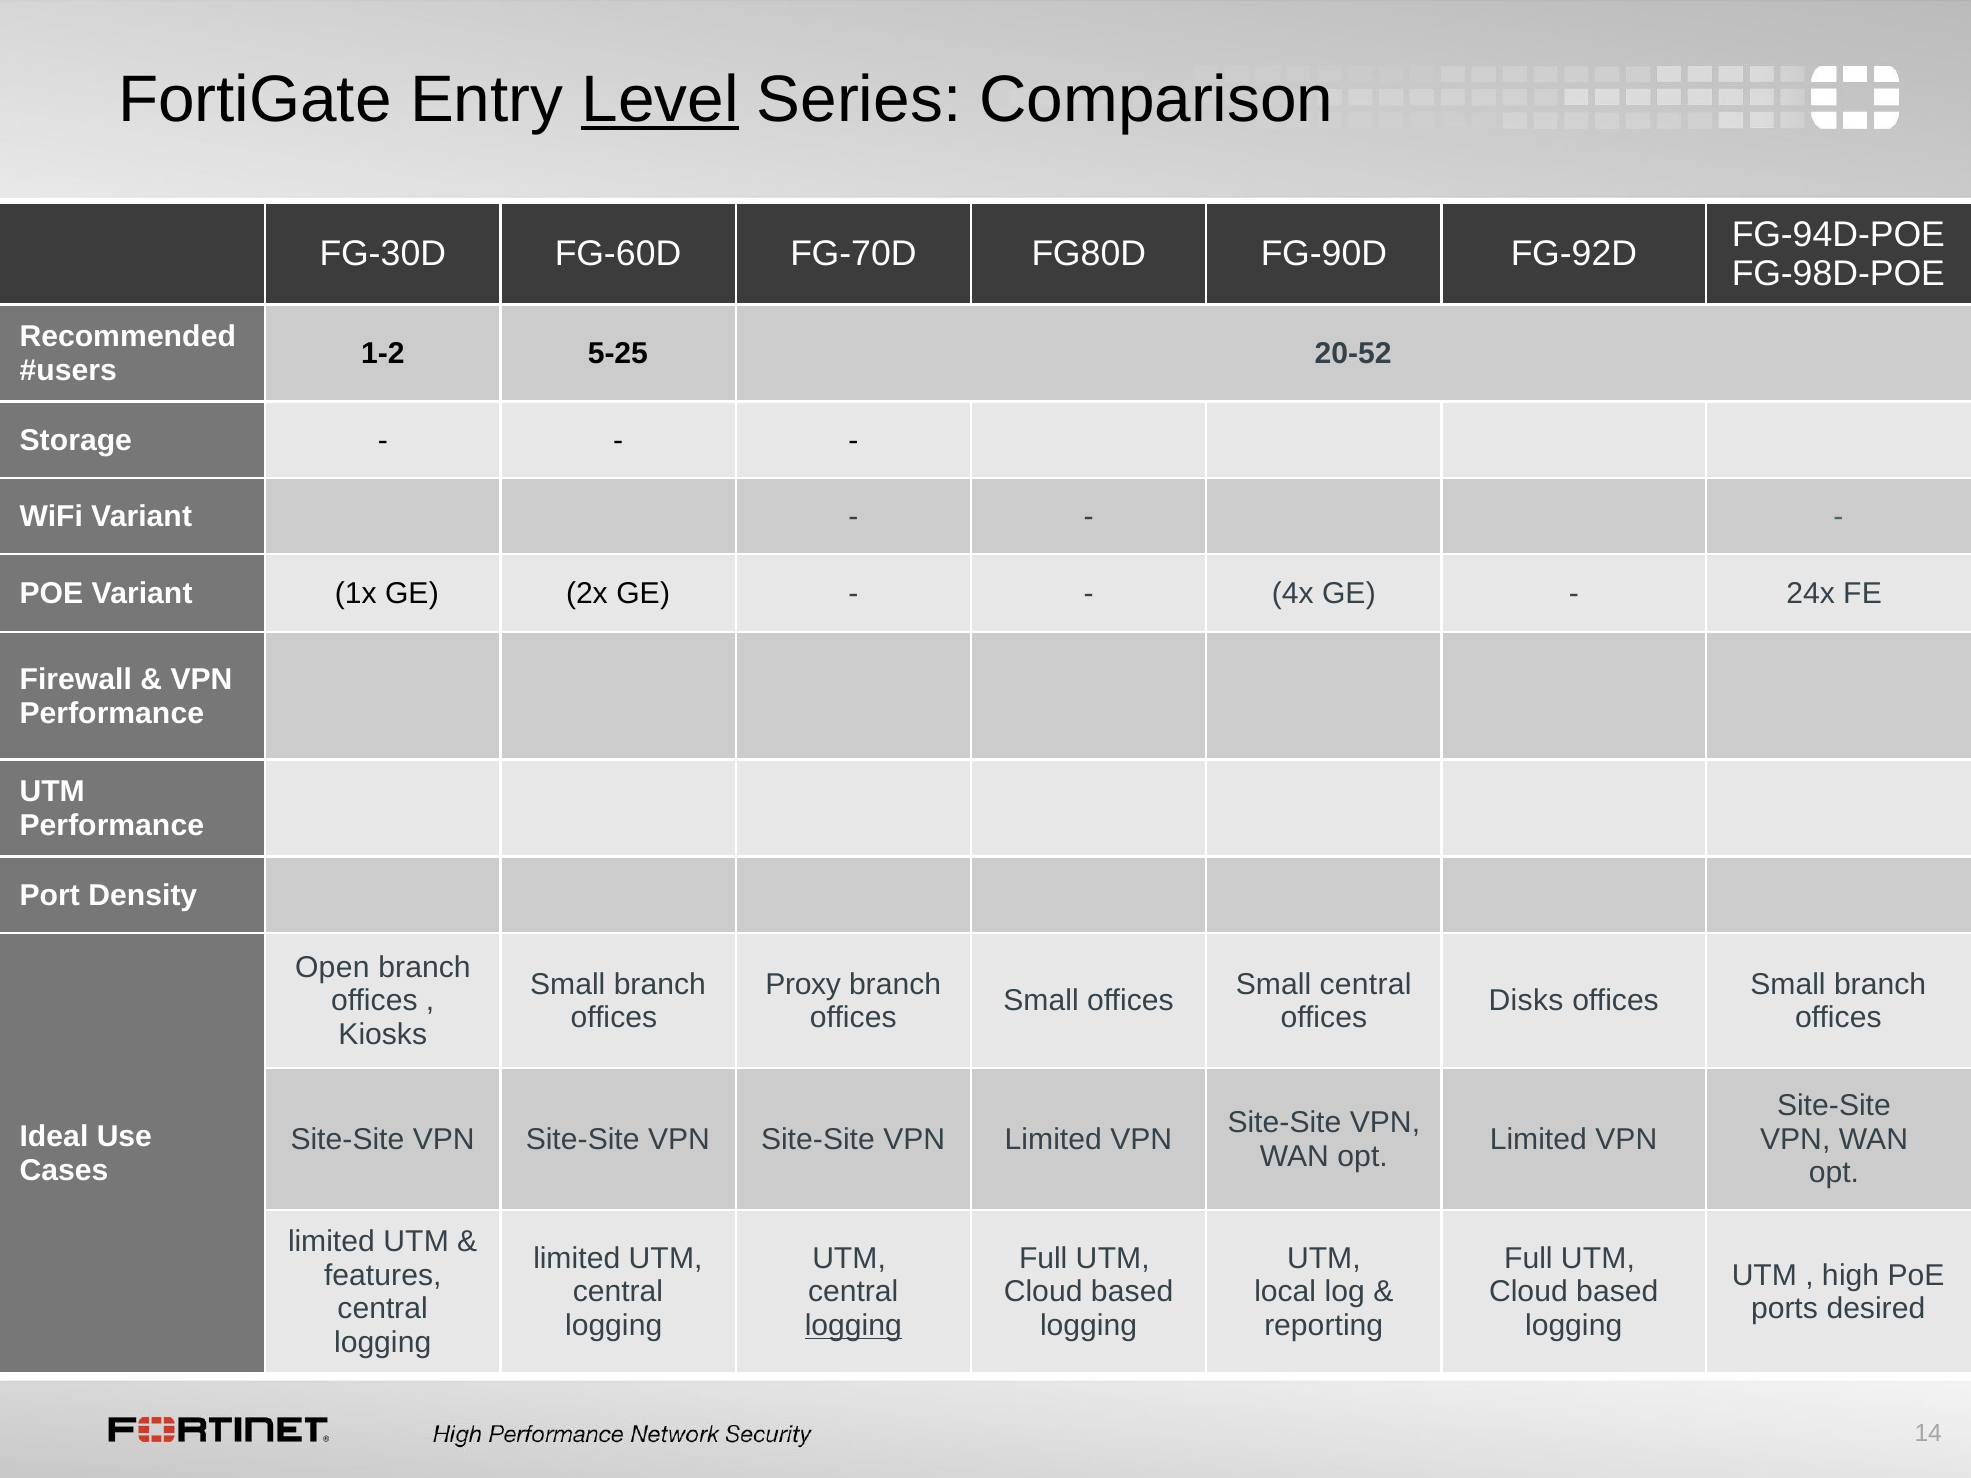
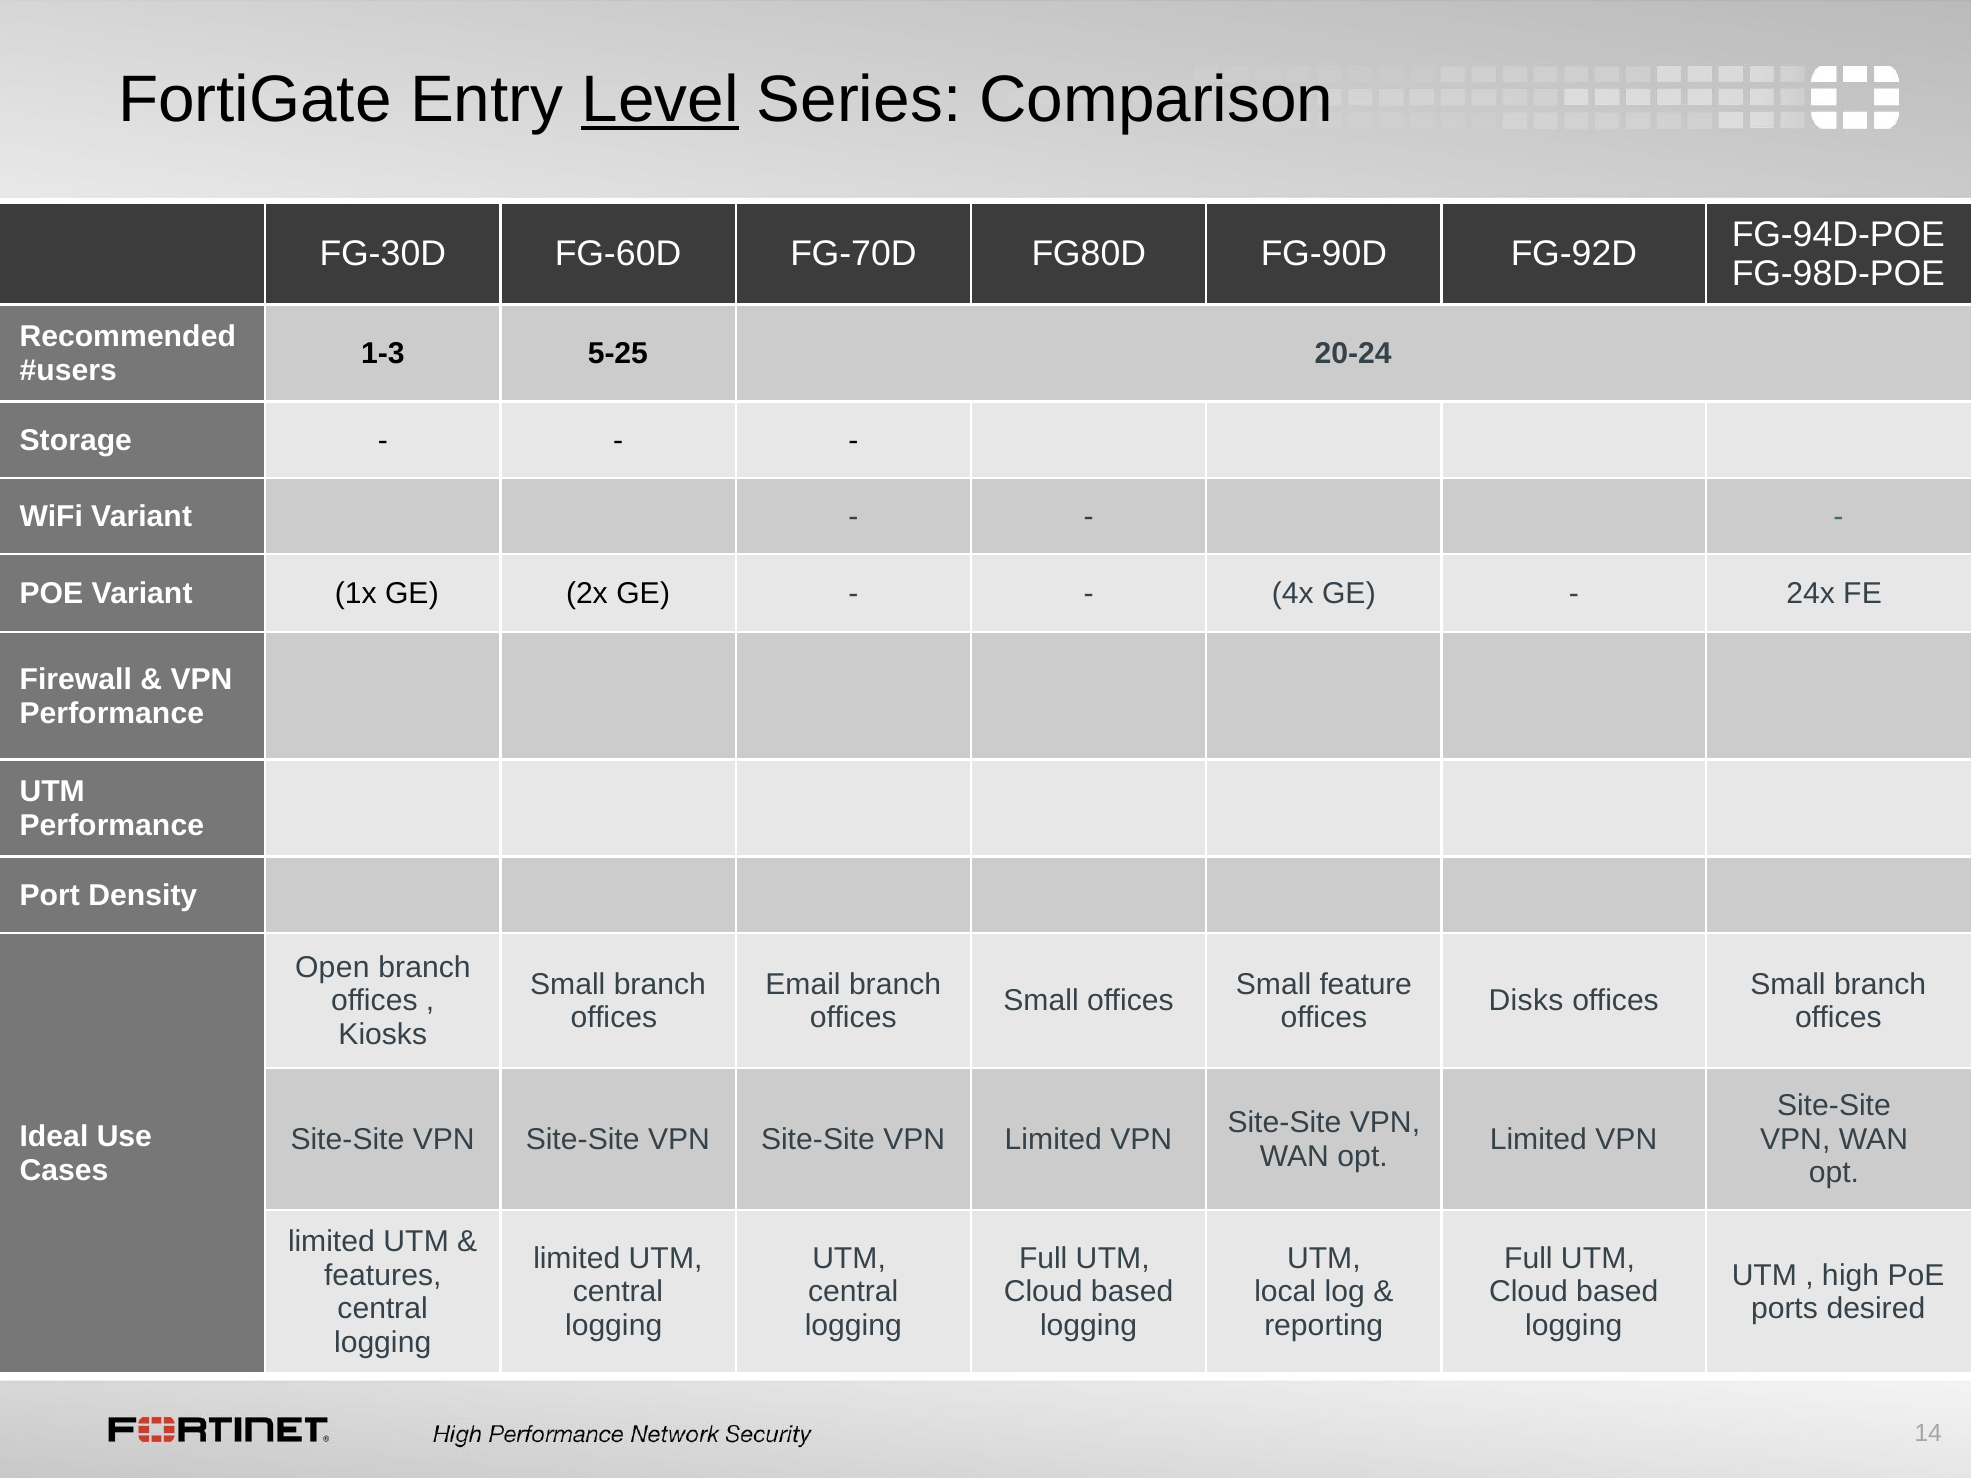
1-2: 1-2 -> 1-3
20-52: 20-52 -> 20-24
Proxy: Proxy -> Email
Small central: central -> feature
logging at (853, 1326) underline: present -> none
